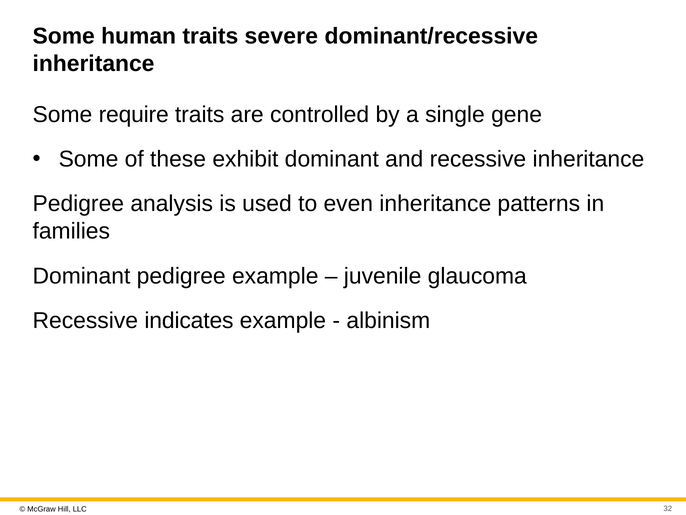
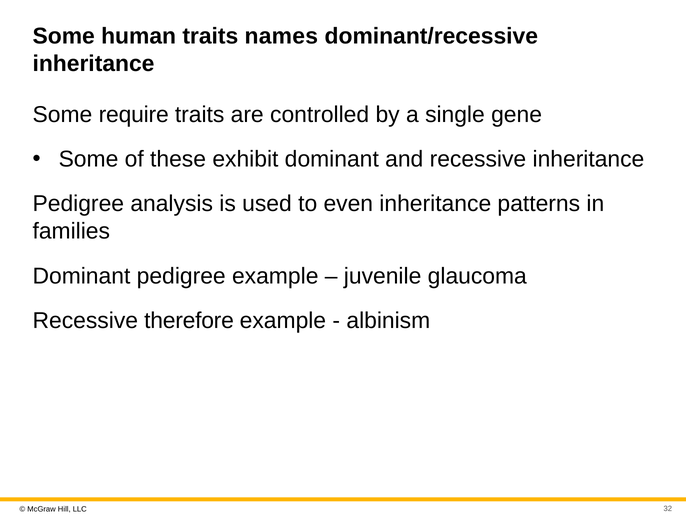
severe: severe -> names
indicates: indicates -> therefore
